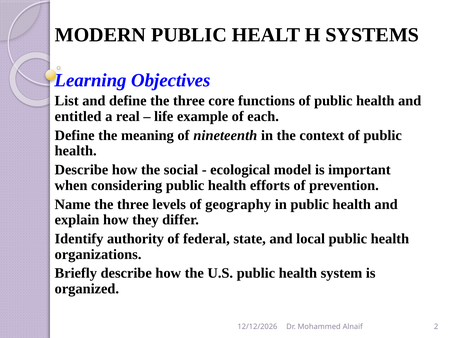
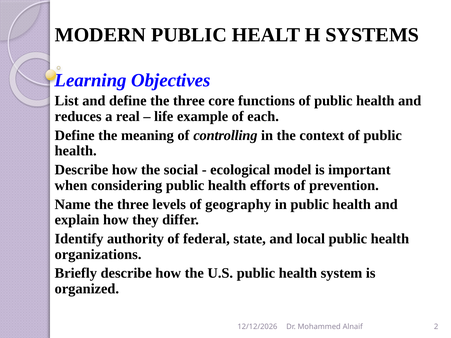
entitled: entitled -> reduces
nineteenth: nineteenth -> controlling
